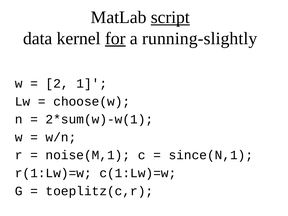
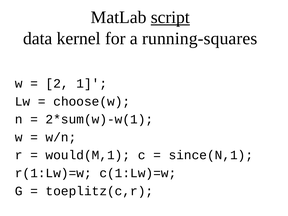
for underline: present -> none
running-slightly: running-slightly -> running-squares
noise(M,1: noise(M,1 -> would(M,1
